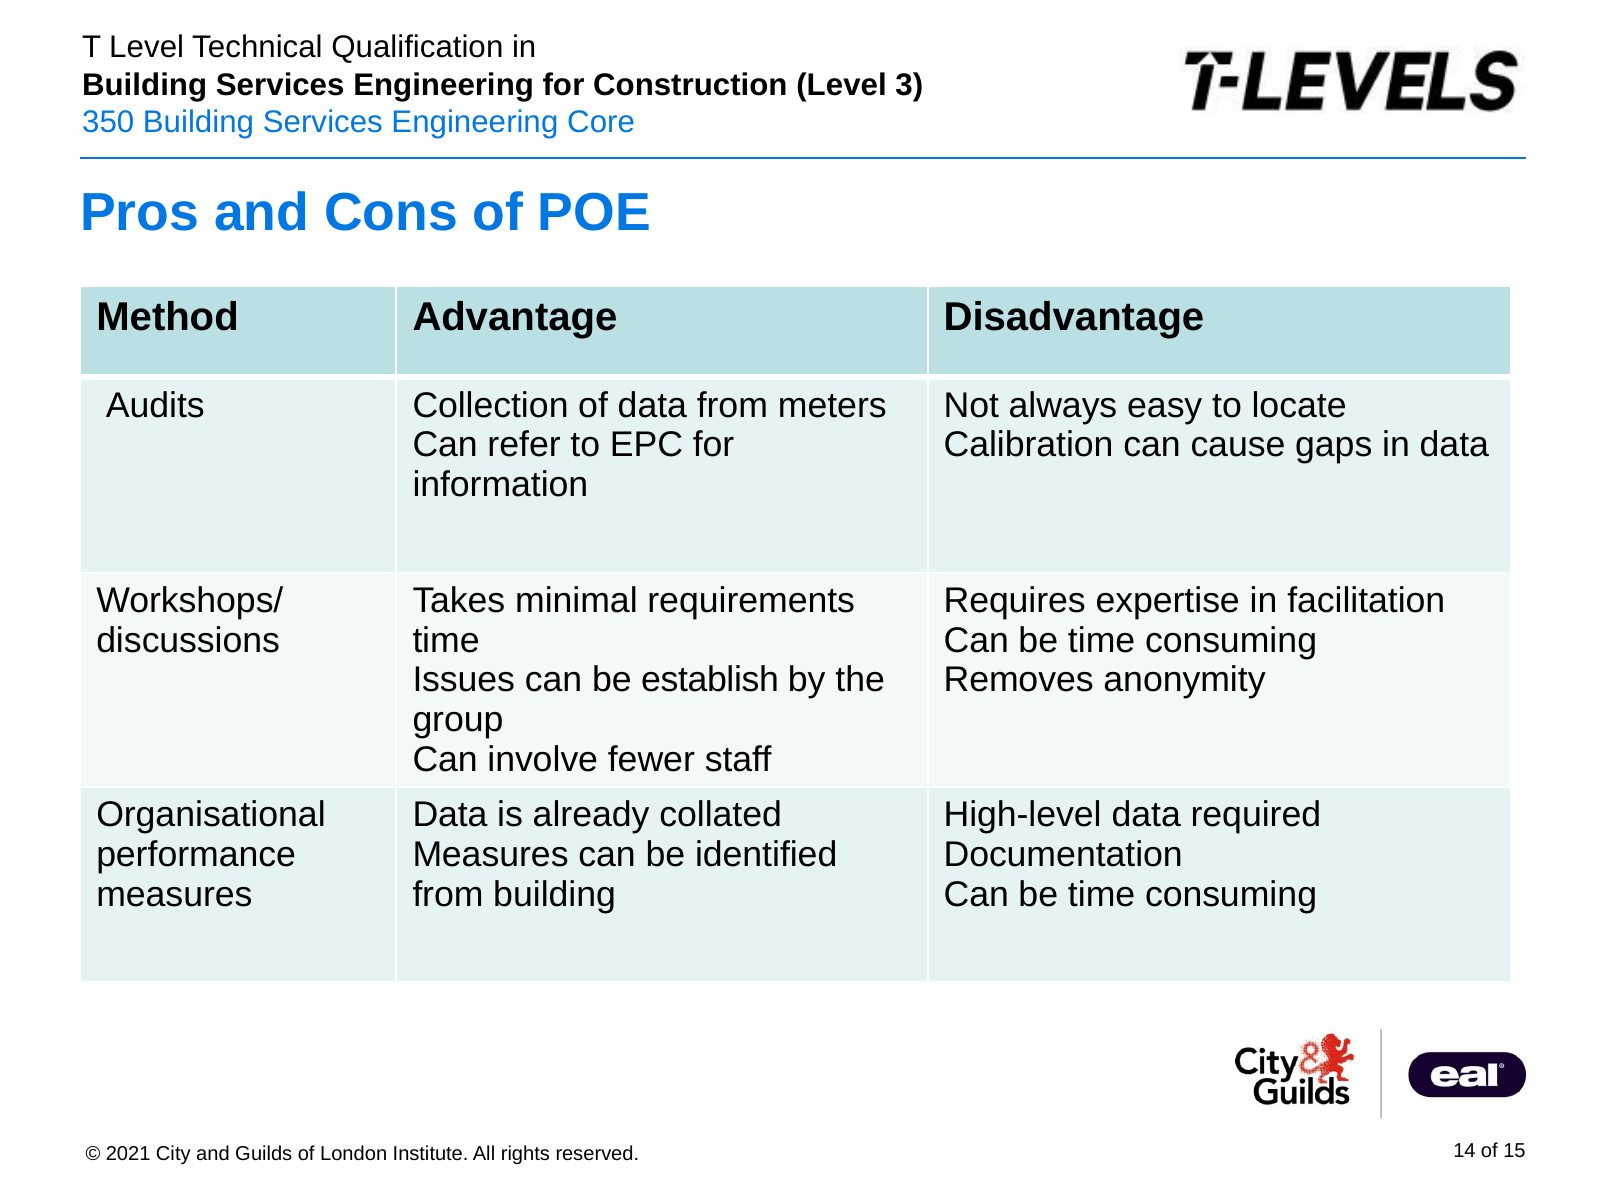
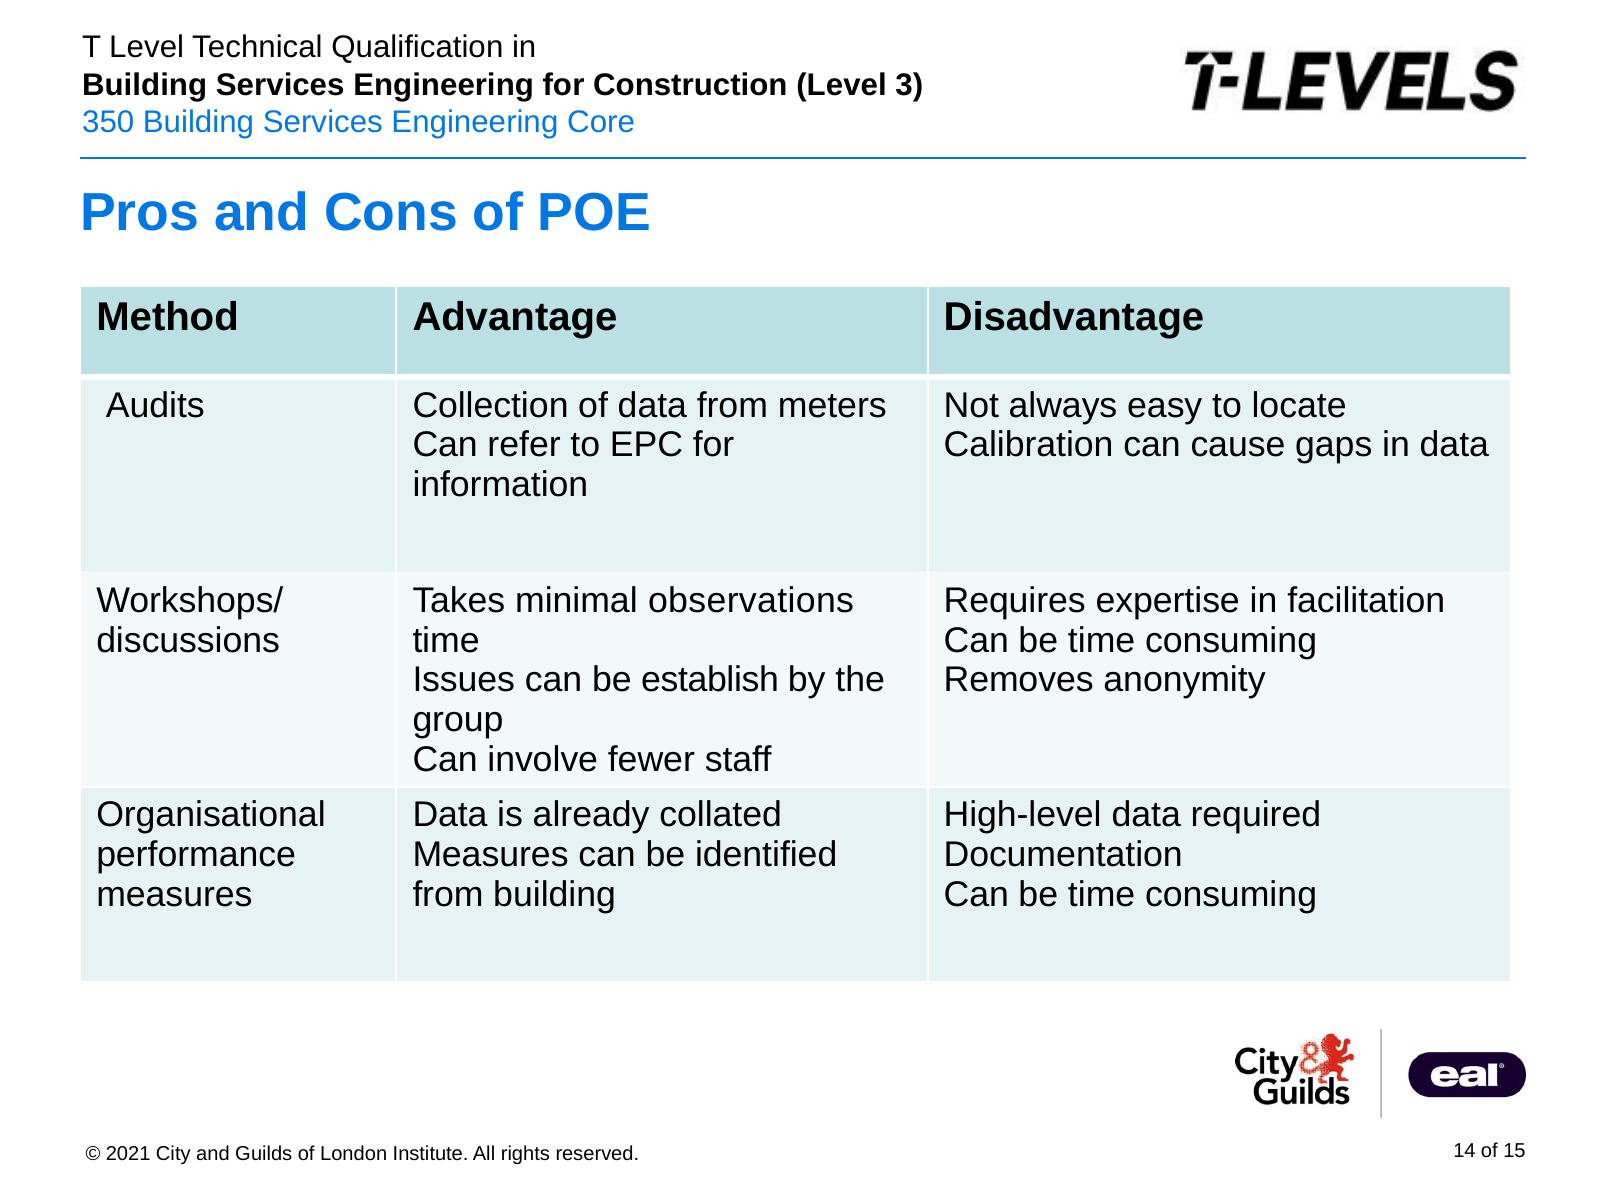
requirements: requirements -> observations
